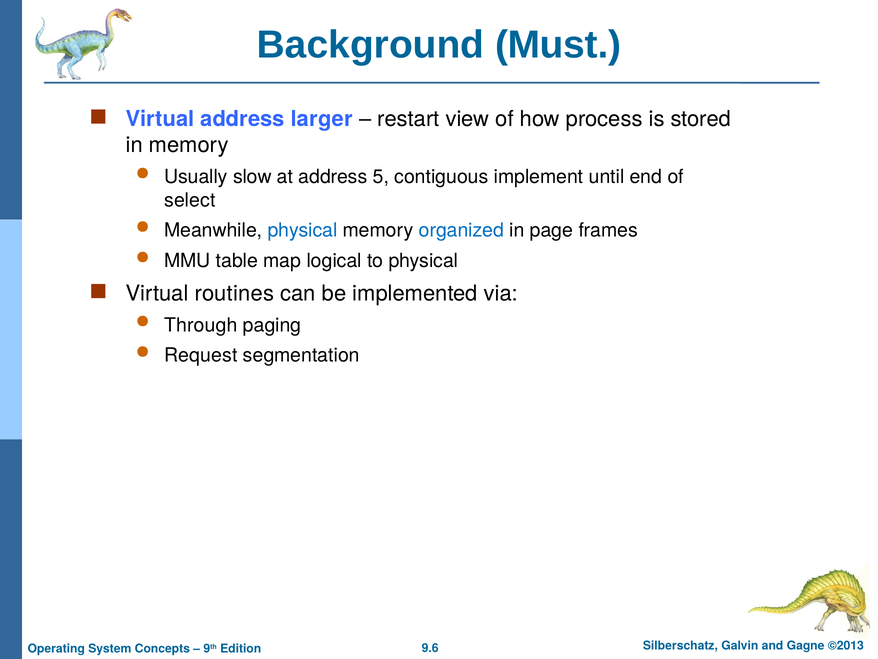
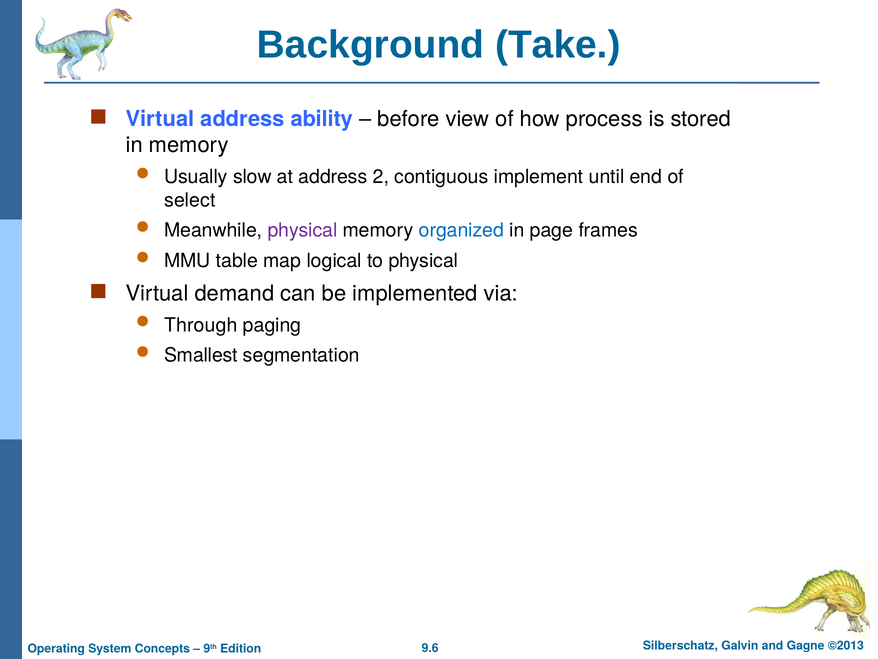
Must: Must -> Take
larger: larger -> ability
restart: restart -> before
5: 5 -> 2
physical at (303, 230) colour: blue -> purple
routines: routines -> demand
Request: Request -> Smallest
